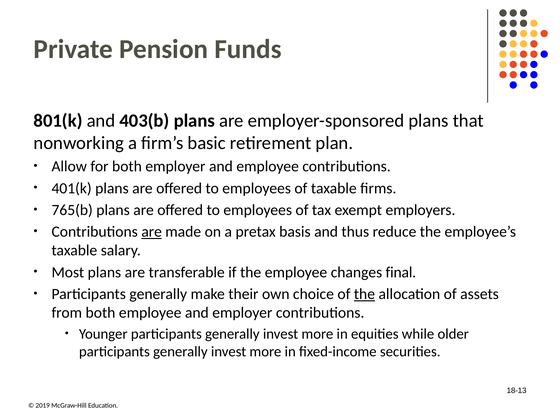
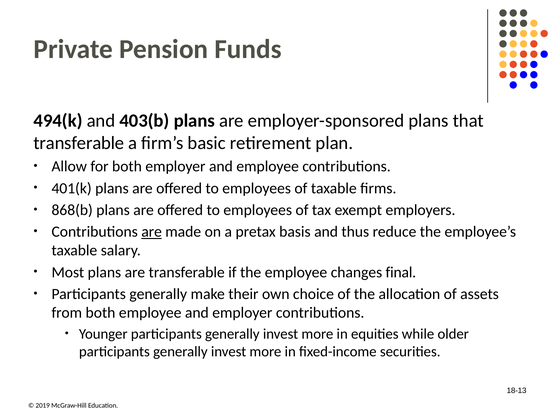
801(k: 801(k -> 494(k
nonworking at (79, 143): nonworking -> transferable
765(b: 765(b -> 868(b
the at (364, 294) underline: present -> none
